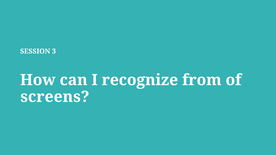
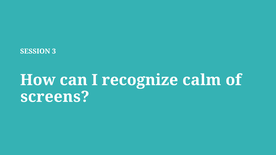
from: from -> calm
